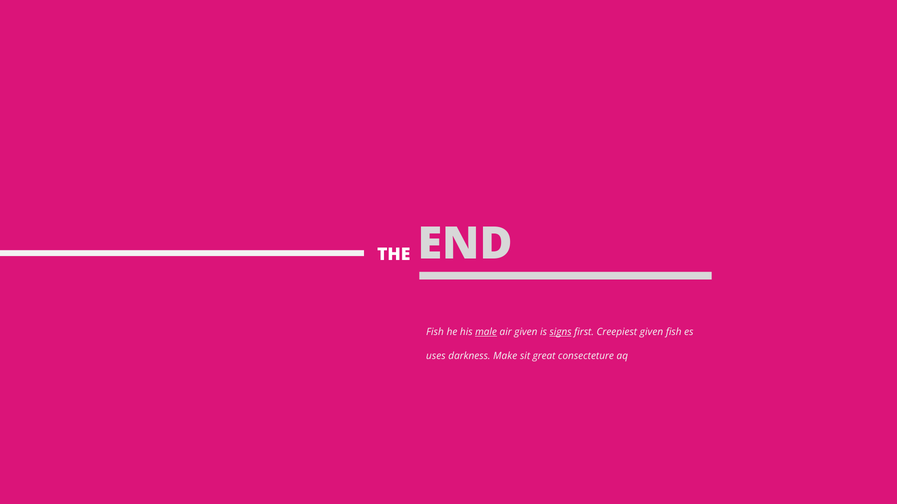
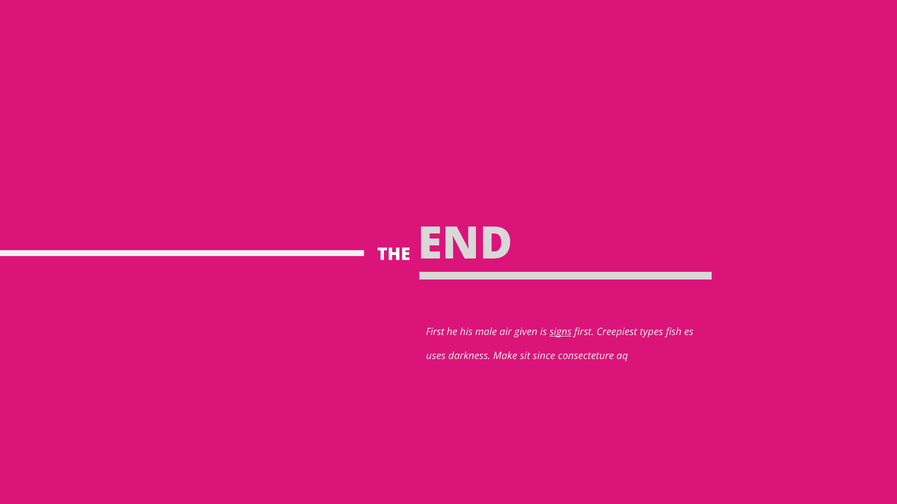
Fish at (435, 332): Fish -> First
male underline: present -> none
Creepiest given: given -> types
great: great -> since
